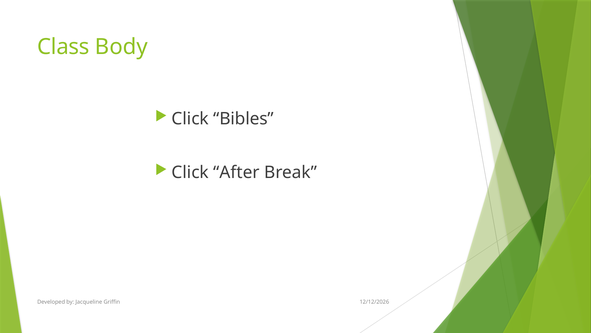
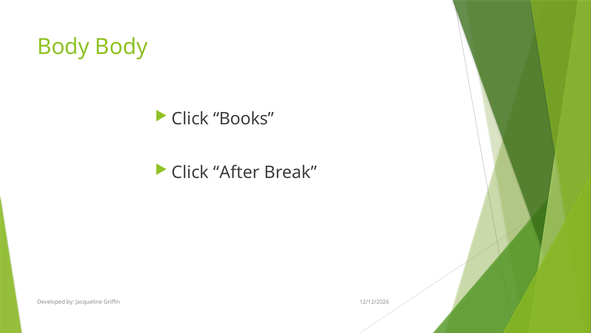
Class at (63, 47): Class -> Body
Bibles: Bibles -> Books
